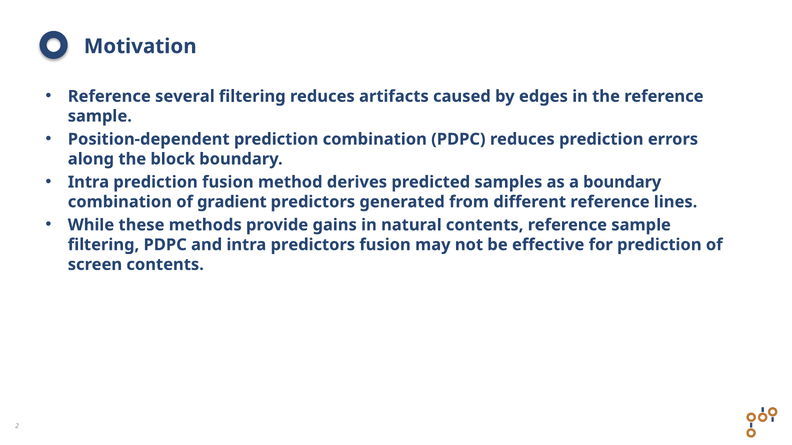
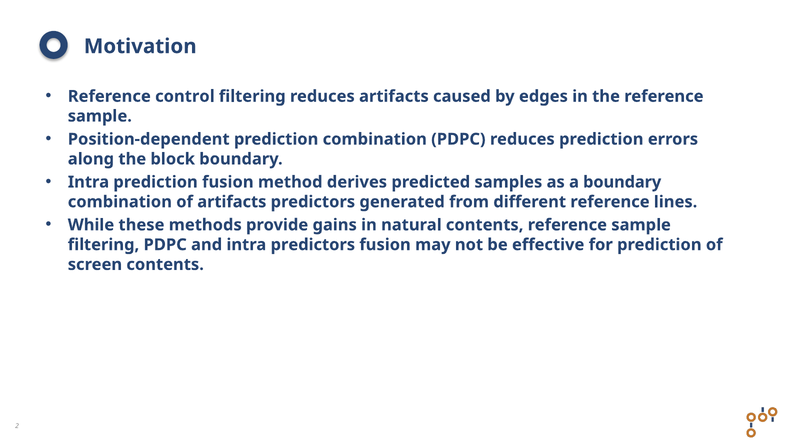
several: several -> control
of gradient: gradient -> artifacts
